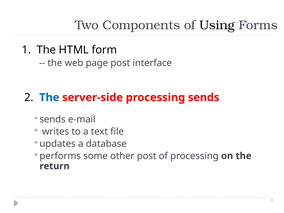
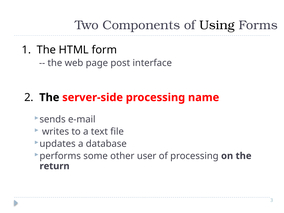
The at (49, 97) colour: blue -> black
processing sends: sends -> name
other post: post -> user
